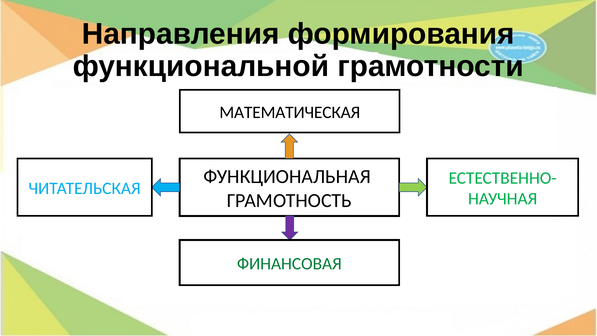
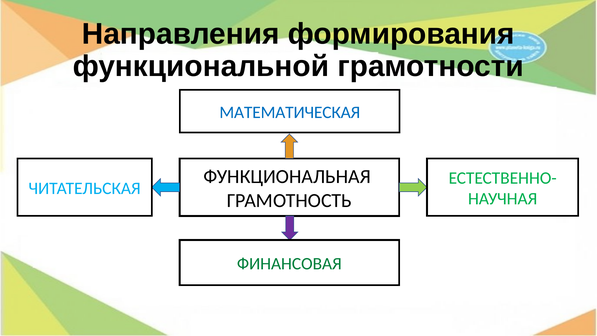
МАТЕМАТИЧЕСКАЯ colour: black -> blue
